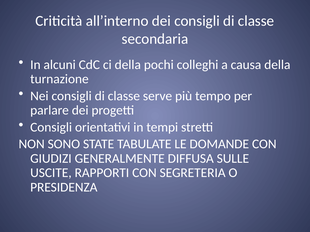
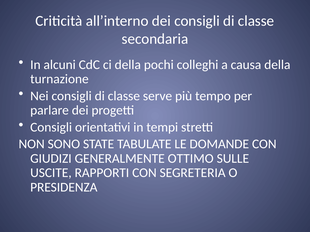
DIFFUSA: DIFFUSA -> OTTIMO
